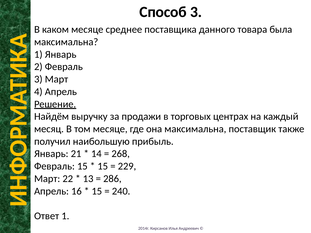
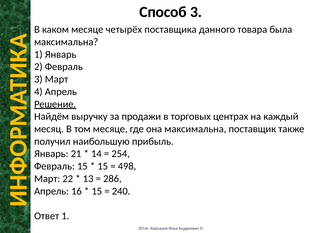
среднее: среднее -> четырёх
268: 268 -> 254
229: 229 -> 498
